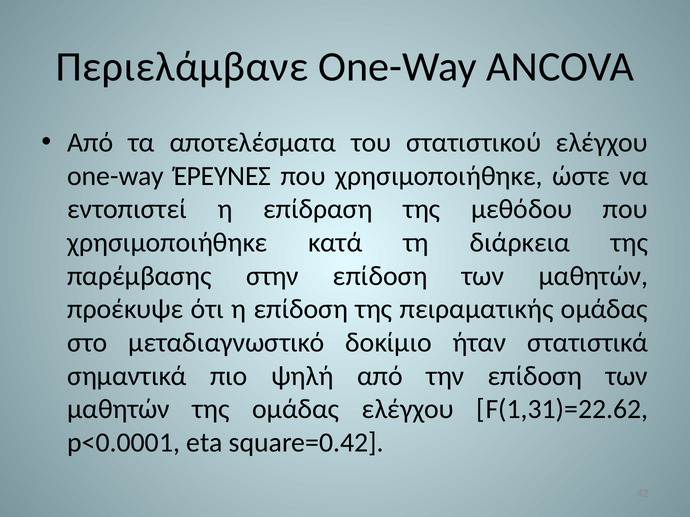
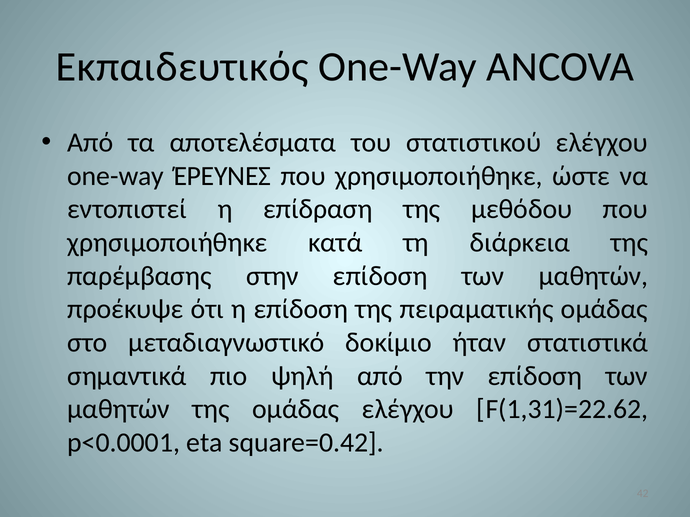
Περιελάμβανε: Περιελάμβανε -> Εκπαιδευτικός
